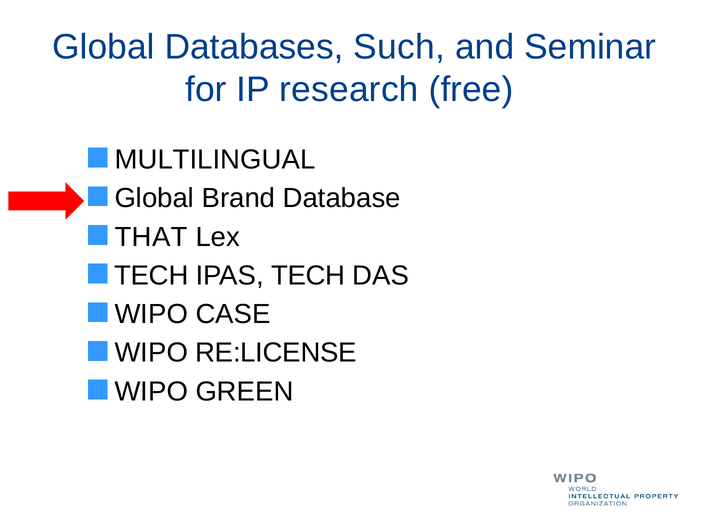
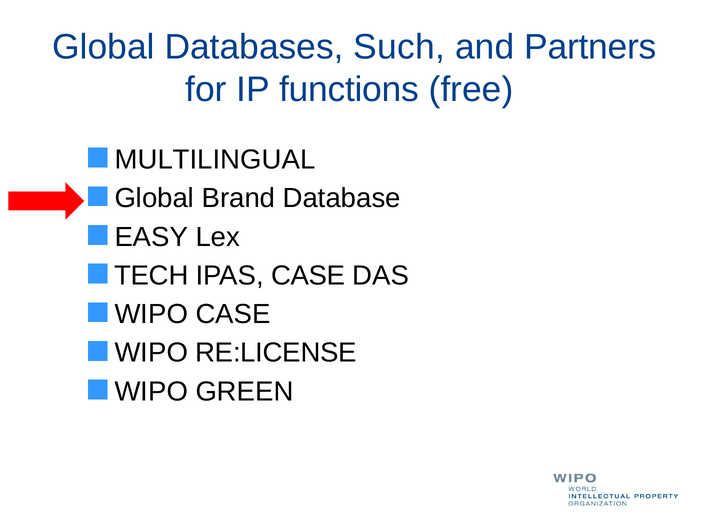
Seminar: Seminar -> Partners
research: research -> functions
THAT: THAT -> EASY
IPAS TECH: TECH -> CASE
